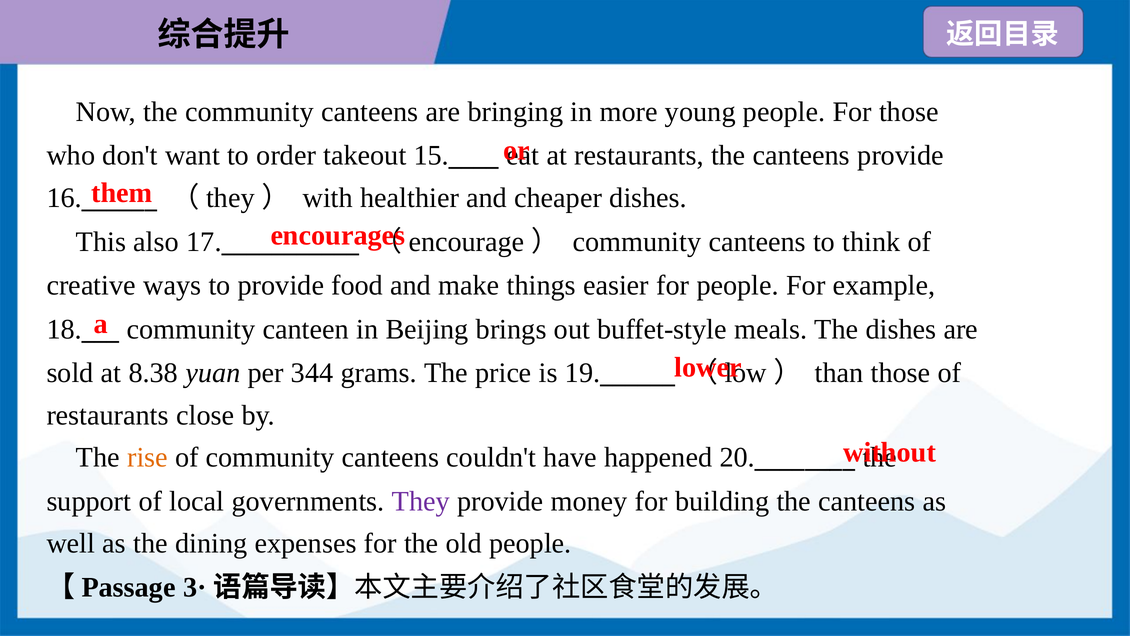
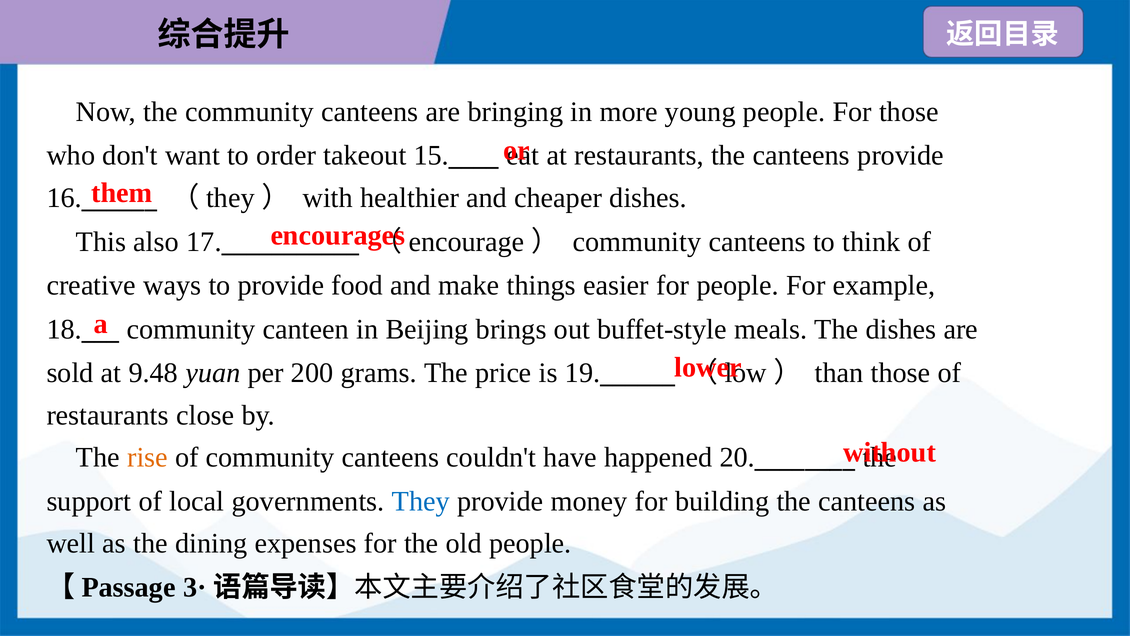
8.38: 8.38 -> 9.48
344: 344 -> 200
They colour: purple -> blue
